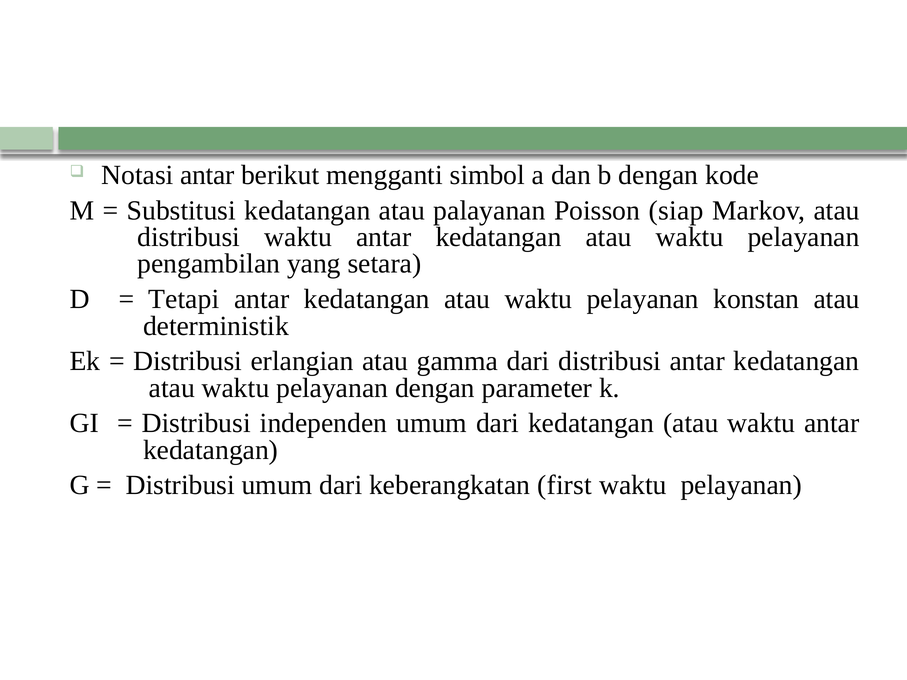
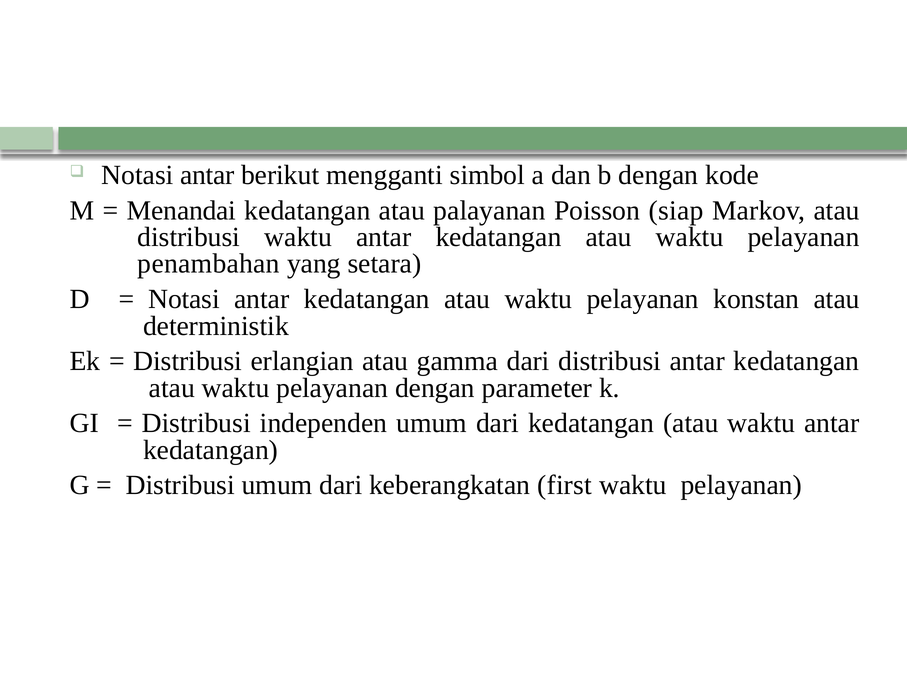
Substitusi: Substitusi -> Menandai
pengambilan: pengambilan -> penambahan
Tetapi at (184, 299): Tetapi -> Notasi
